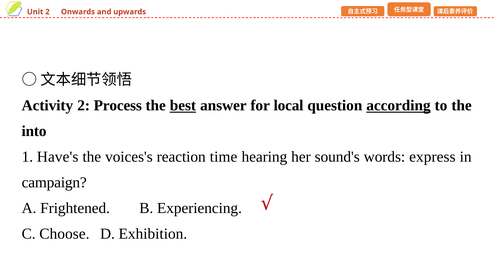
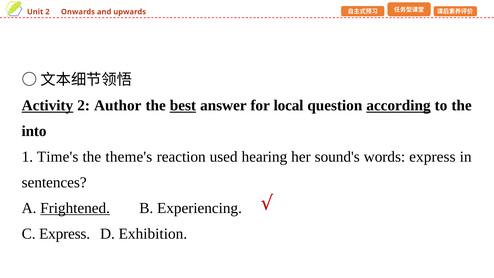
Activity underline: none -> present
Process: Process -> Author
Have's: Have's -> Time's
voices's: voices's -> theme's
time: time -> used
campaign: campaign -> sentences
Frightened underline: none -> present
C Choose: Choose -> Express
